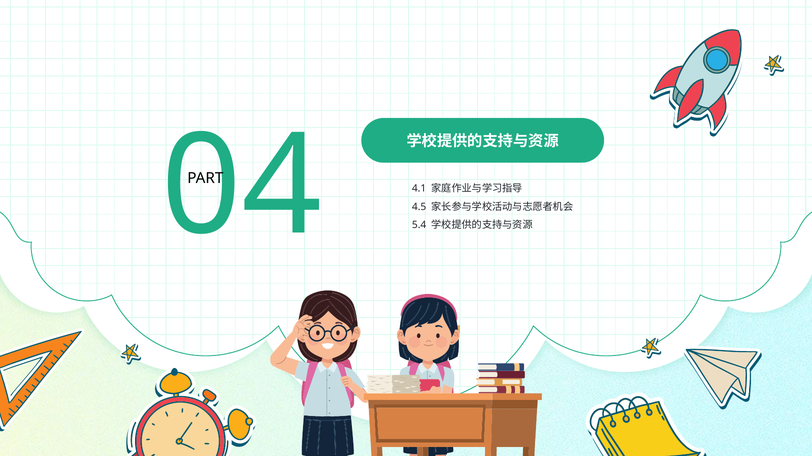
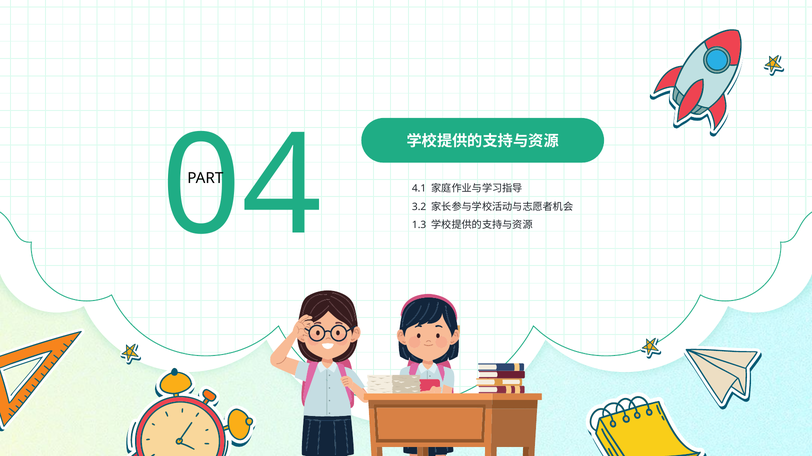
4.5: 4.5 -> 3.2
5.4: 5.4 -> 1.3
